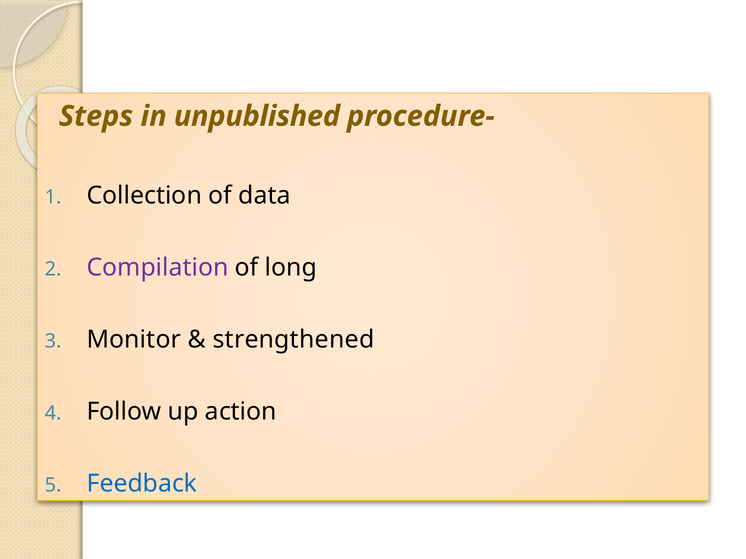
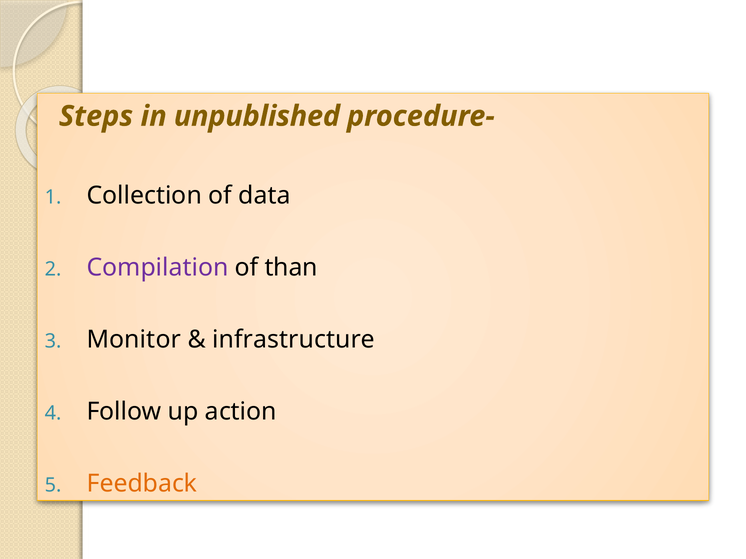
long: long -> than
strengthened: strengthened -> infrastructure
Feedback colour: blue -> orange
